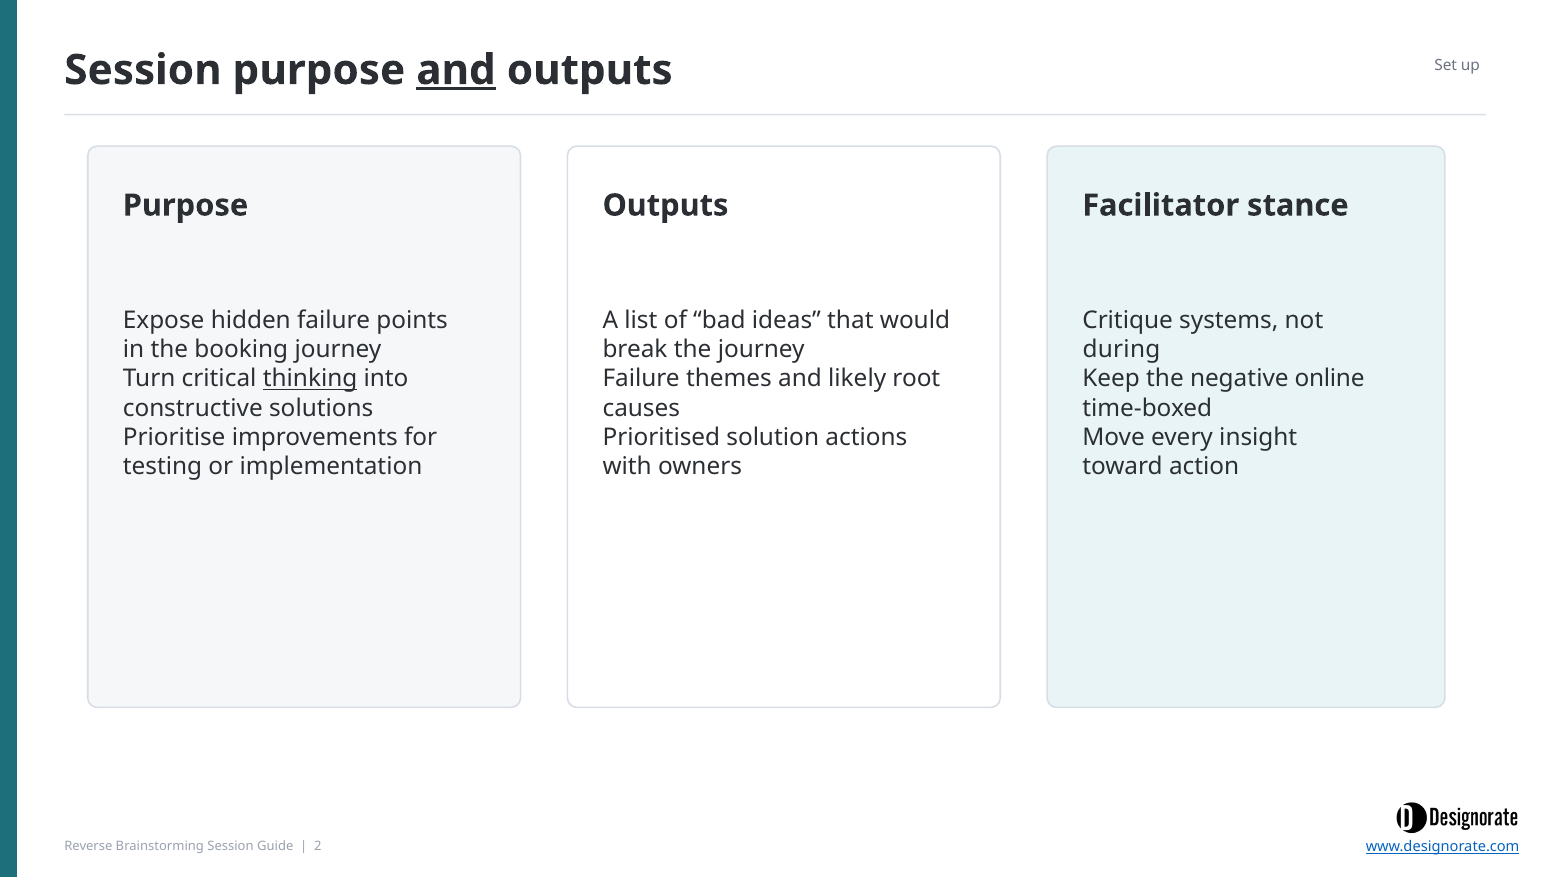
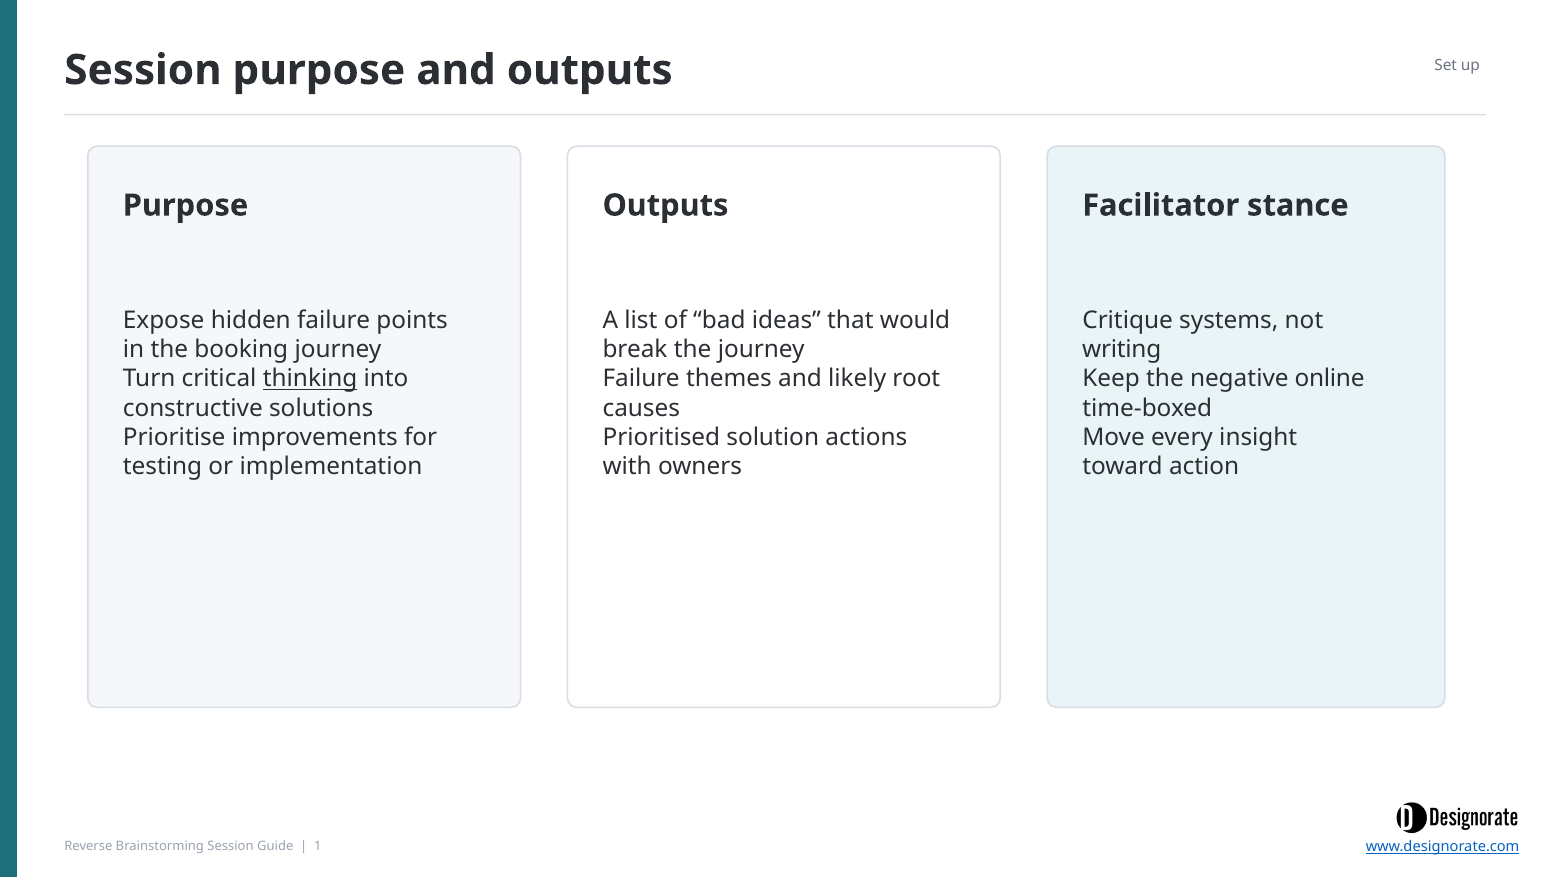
and at (456, 70) underline: present -> none
during: during -> writing
2: 2 -> 1
